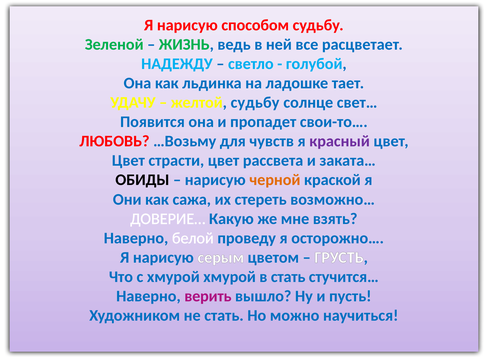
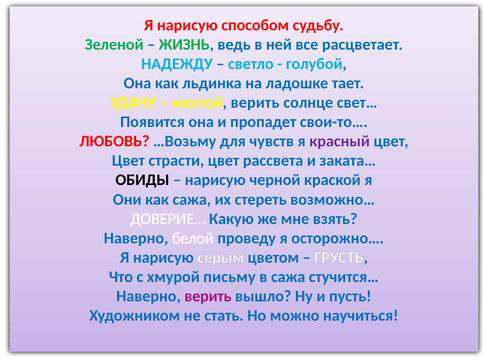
желтой судьбу: судьбу -> верить
черной colour: orange -> blue
хмурой хмурой: хмурой -> письму
в стать: стать -> сажа
